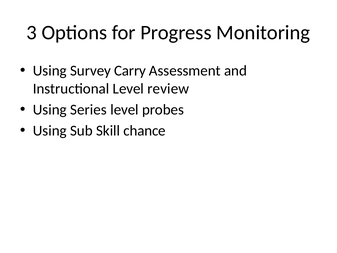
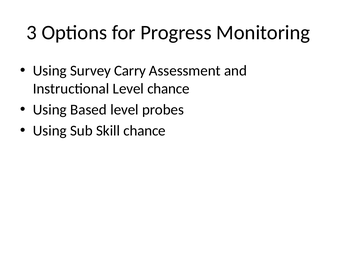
Level review: review -> chance
Series: Series -> Based
